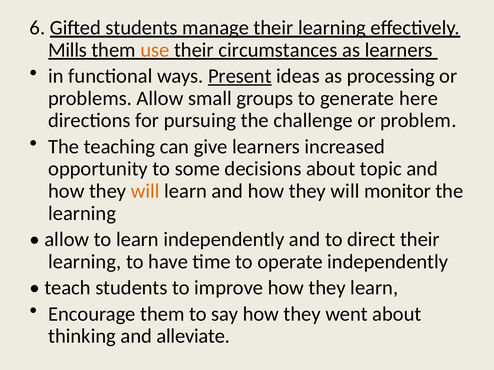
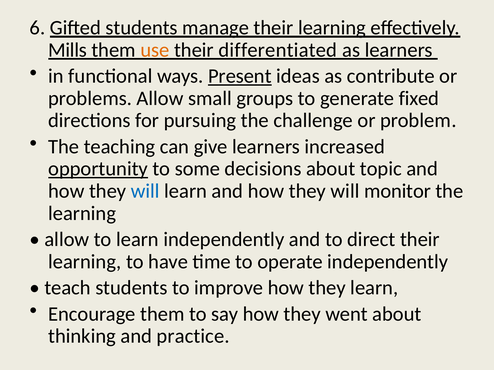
circumstances: circumstances -> differentiated
processing: processing -> contribute
here: here -> fixed
opportunity underline: none -> present
will at (145, 191) colour: orange -> blue
alleviate: alleviate -> practice
